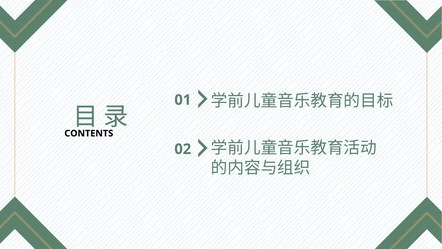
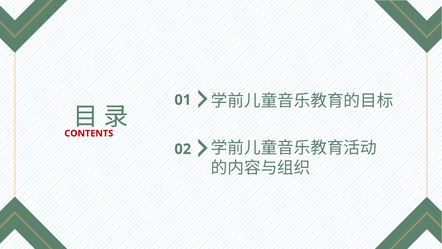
CONTENTS colour: black -> red
